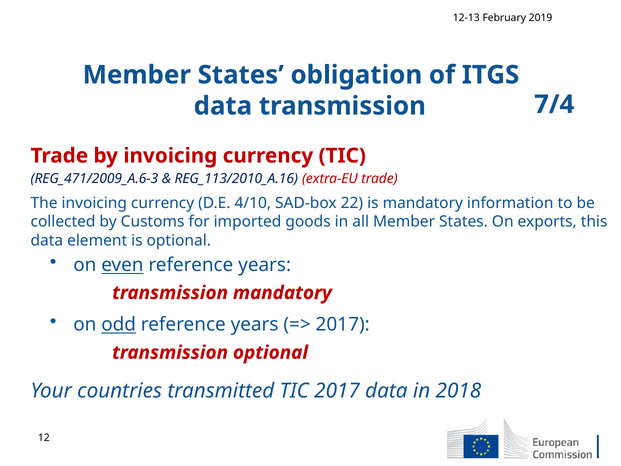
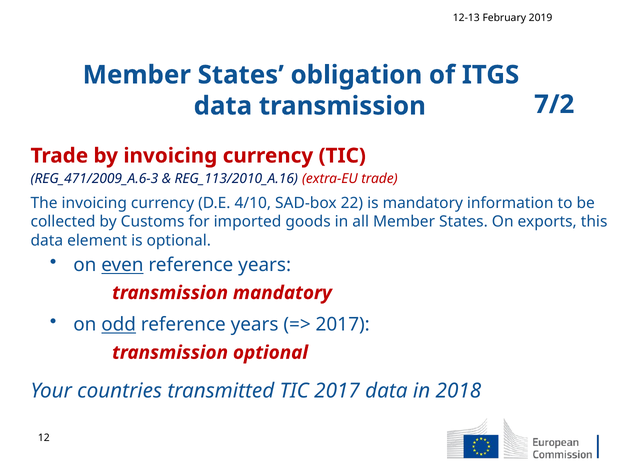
7/4: 7/4 -> 7/2
